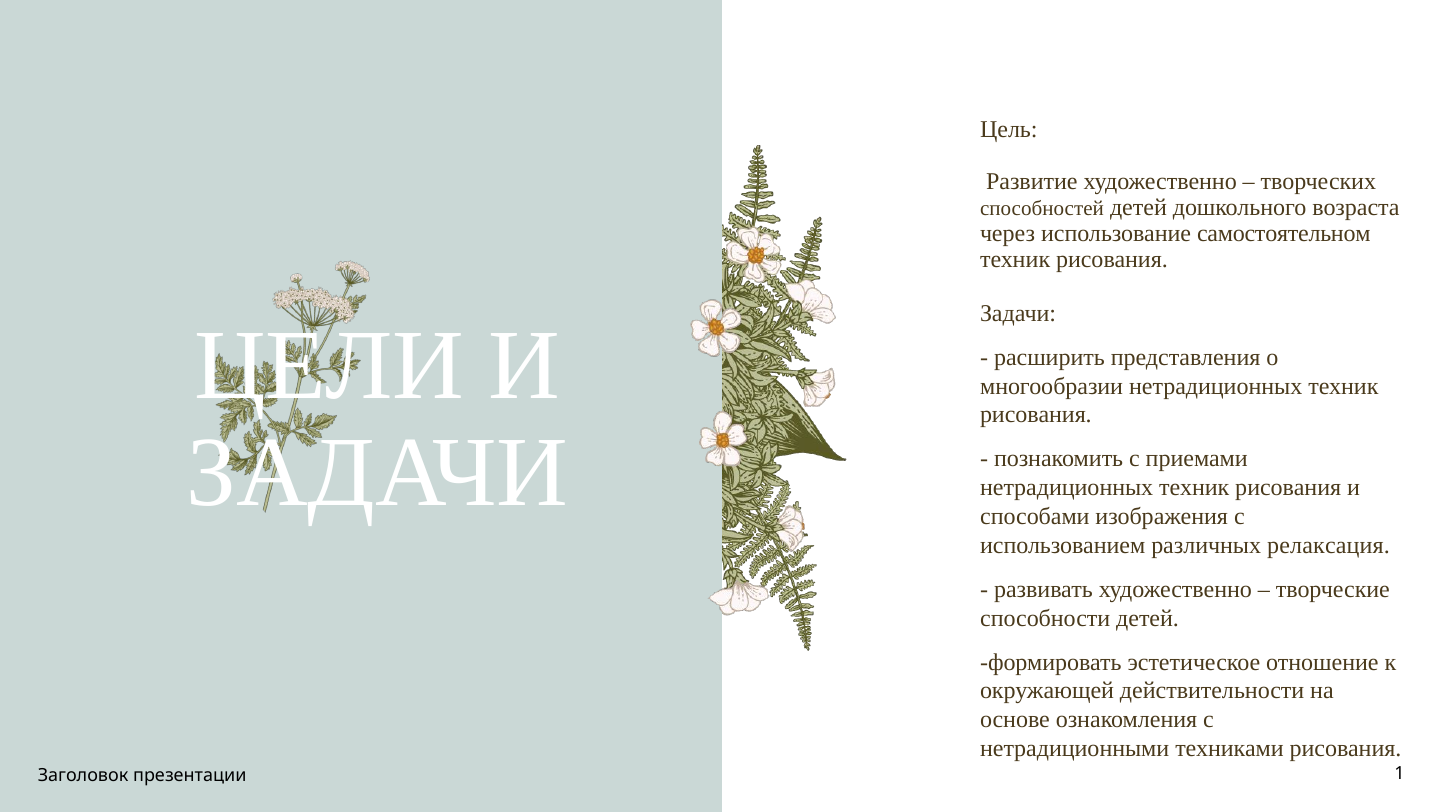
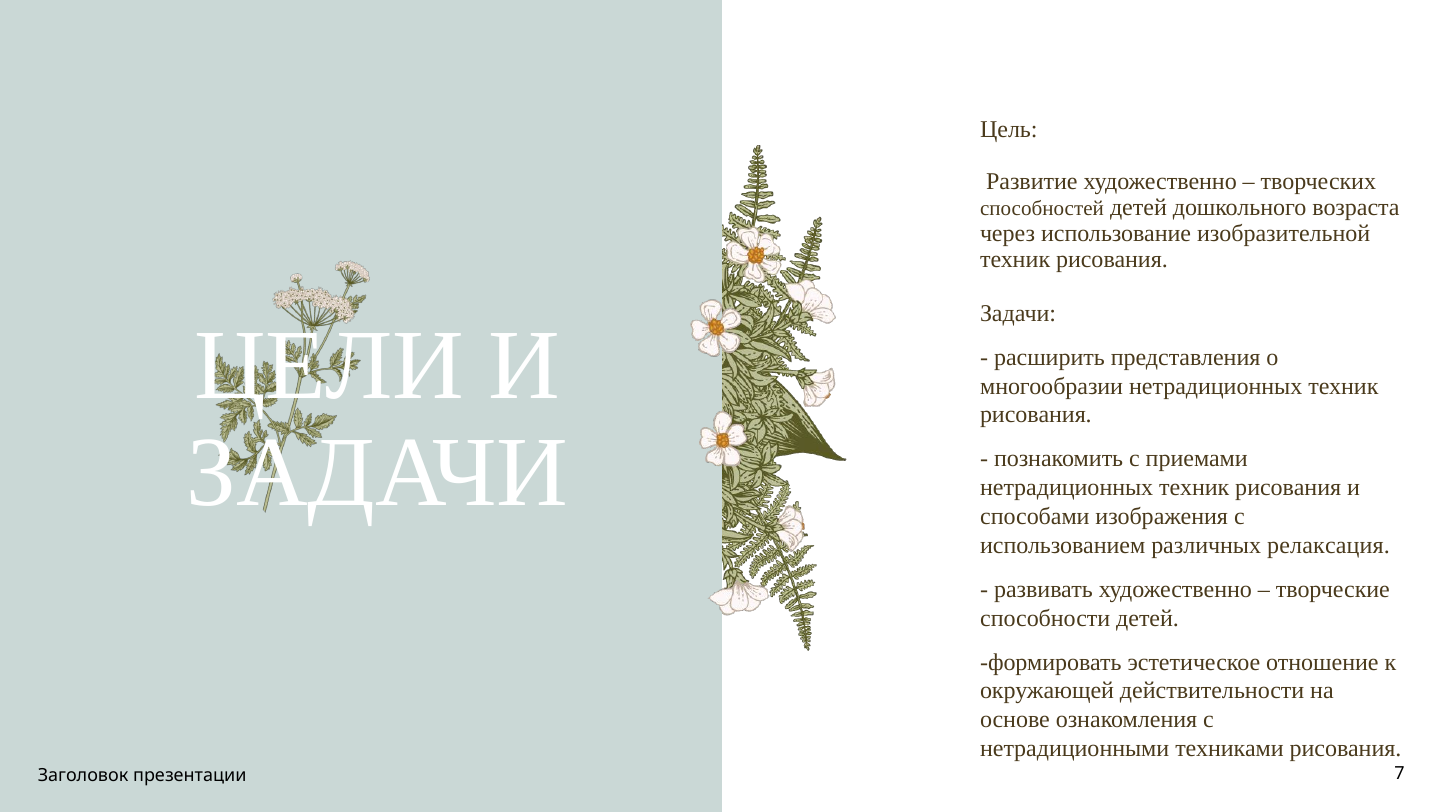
самостоятельном: самостоятельном -> изобразительной
1: 1 -> 7
